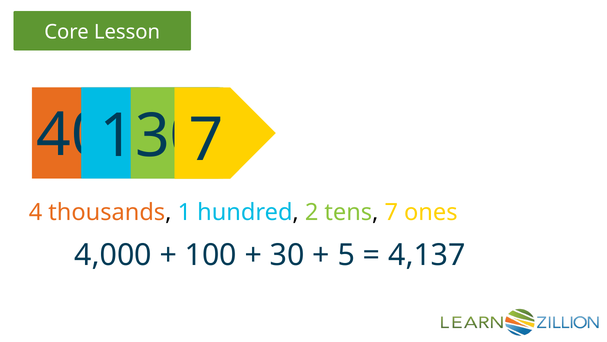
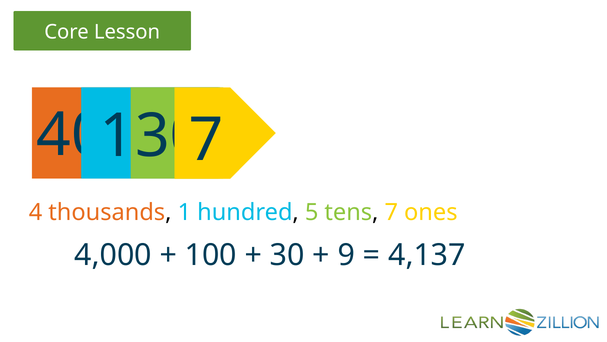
2: 2 -> 5
5: 5 -> 9
